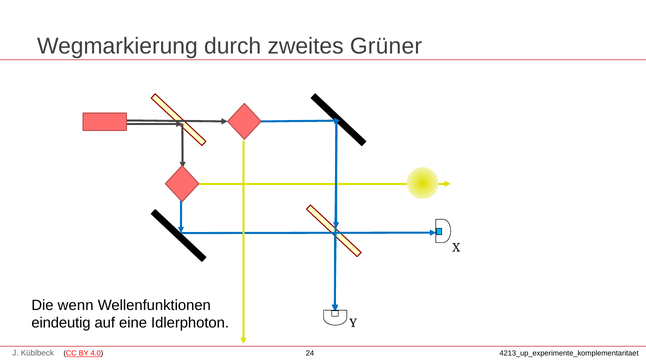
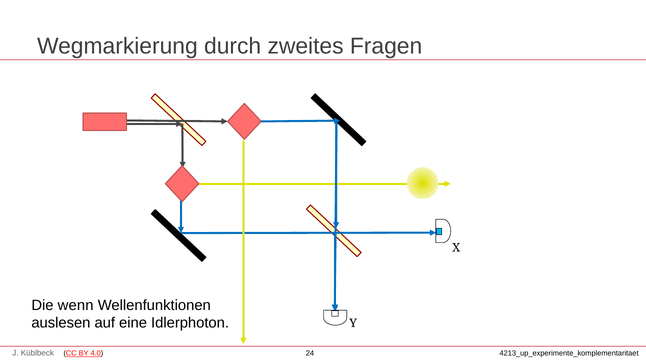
Grüner: Grüner -> Fragen
eindeutig: eindeutig -> auslesen
